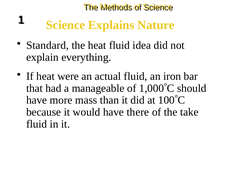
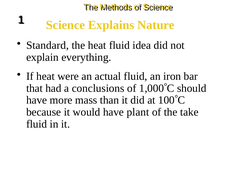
manageable: manageable -> conclusions
there: there -> plant
